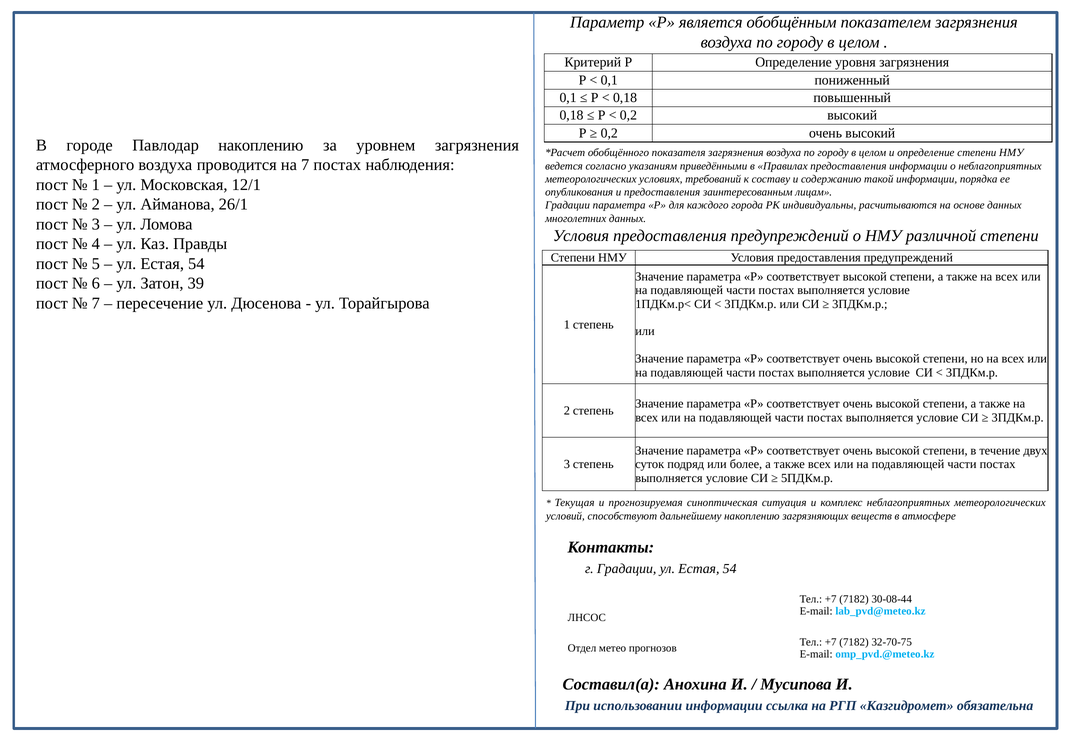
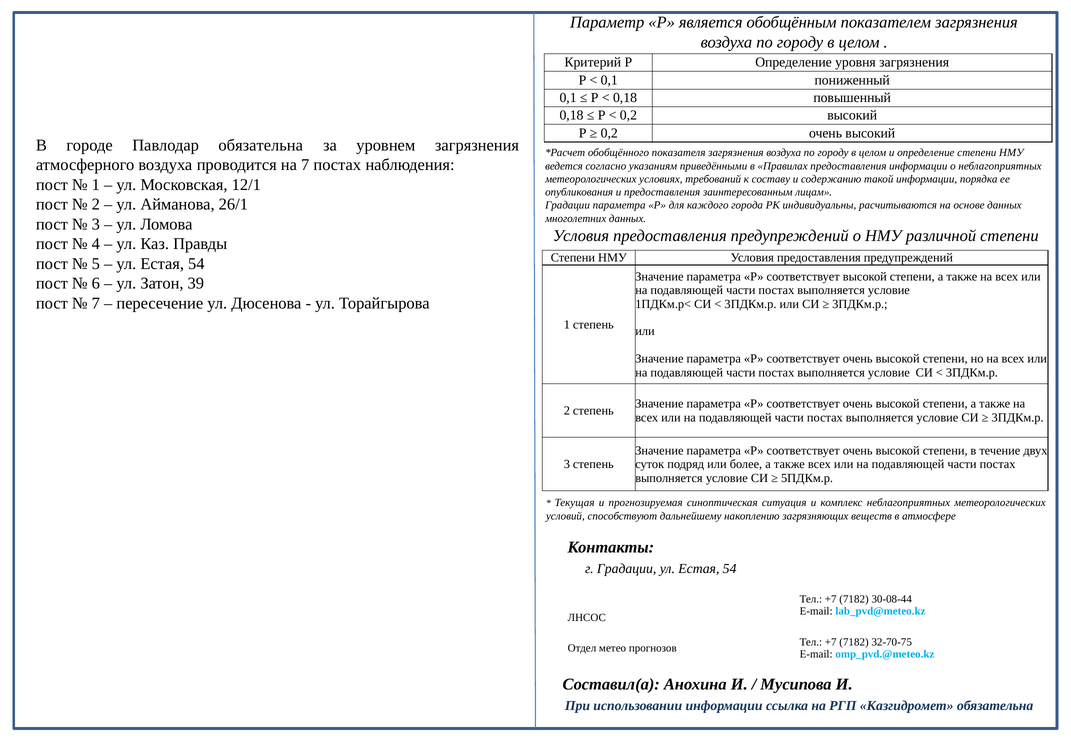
Павлодар накоплению: накоплению -> обязательна
